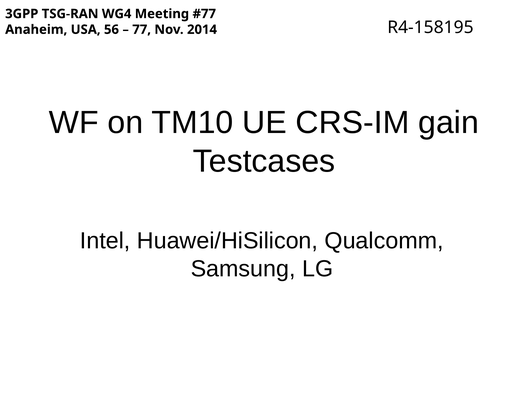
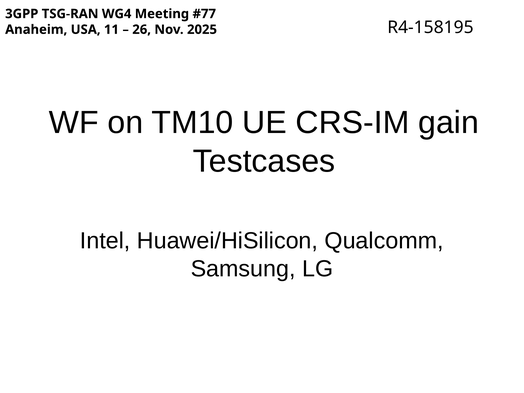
56: 56 -> 11
77: 77 -> 26
2014: 2014 -> 2025
